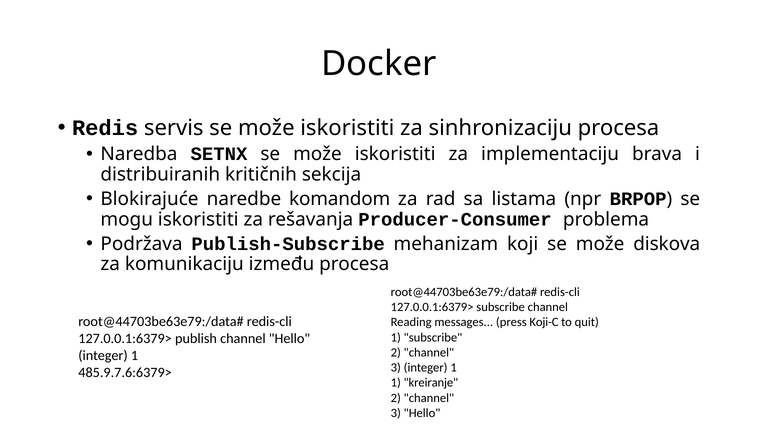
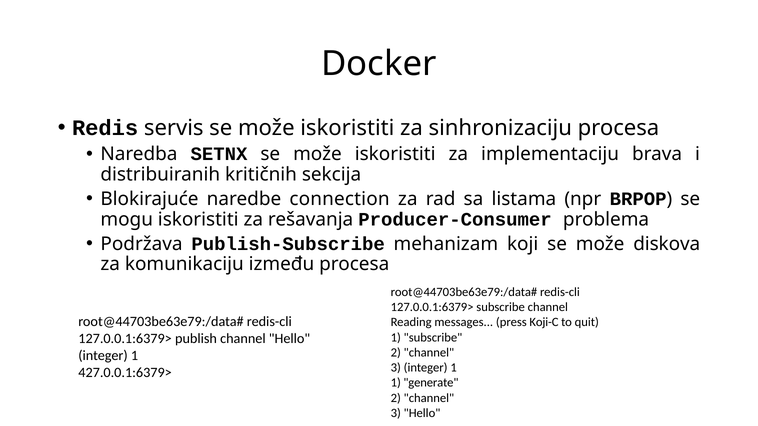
komandom: komandom -> connection
485.9.7.6:6379>: 485.9.7.6:6379> -> 427.0.0.1:6379>
kreiranje: kreiranje -> generate
